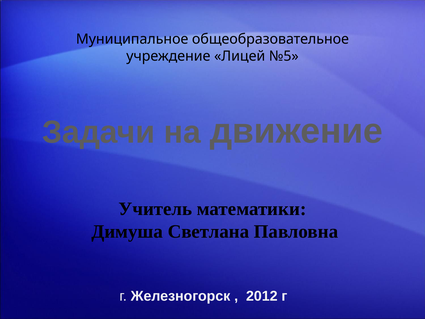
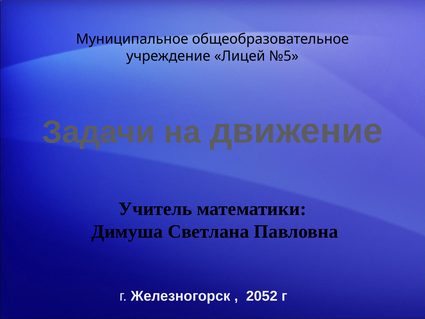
2012: 2012 -> 2052
